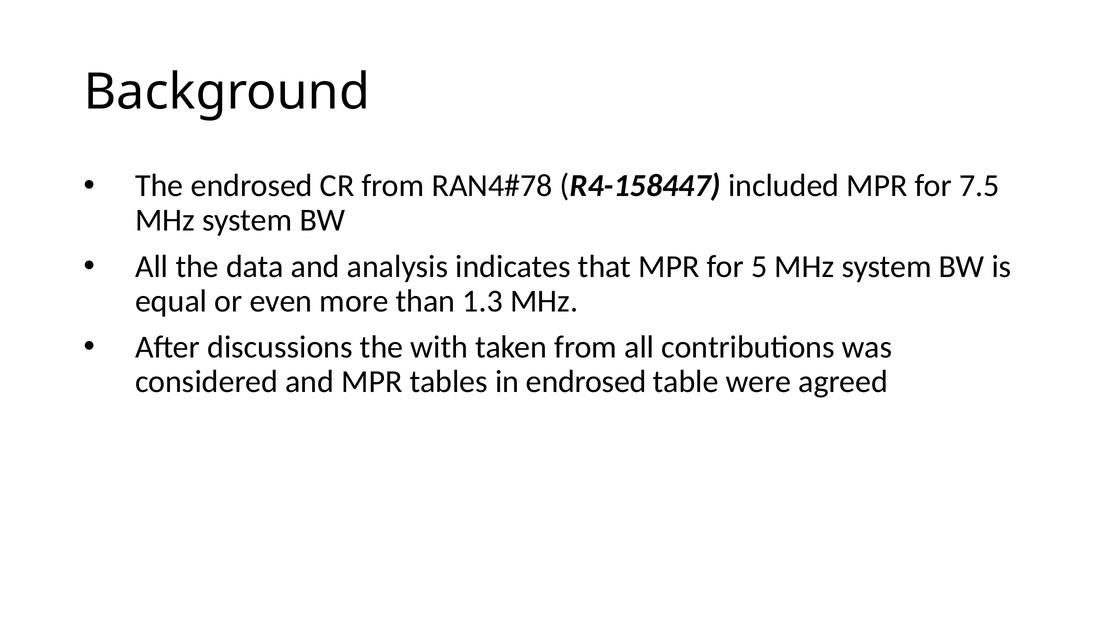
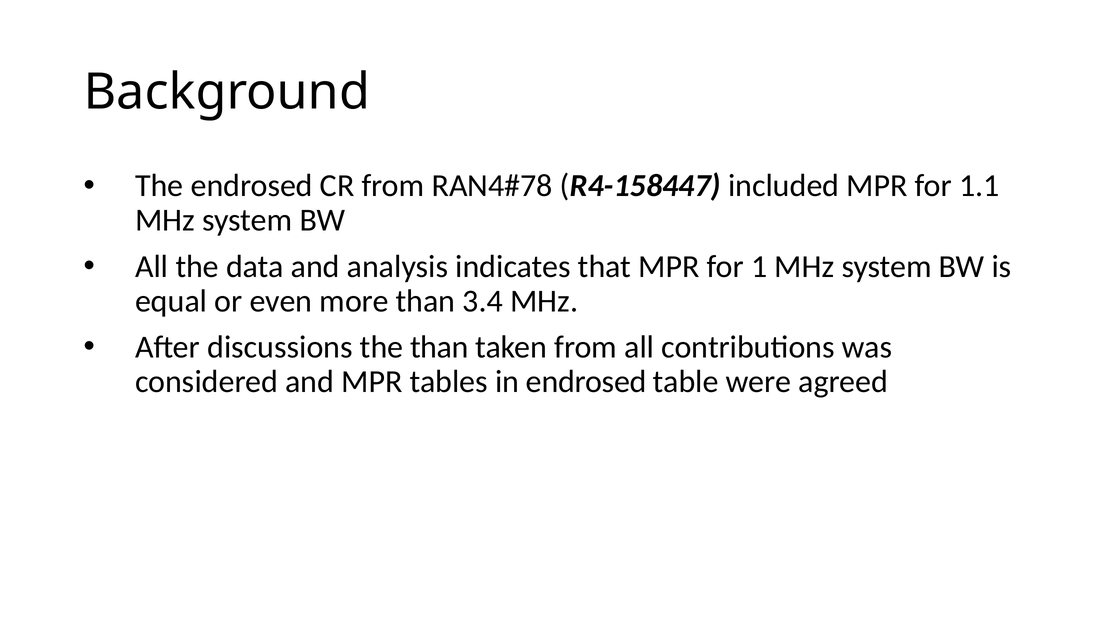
7.5: 7.5 -> 1.1
5: 5 -> 1
1.3: 1.3 -> 3.4
the with: with -> than
